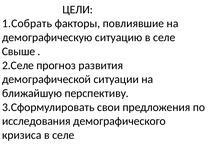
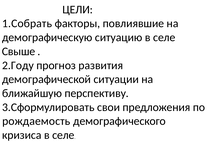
2.Селе: 2.Селе -> 2.Году
исследования: исследования -> рождаемость
